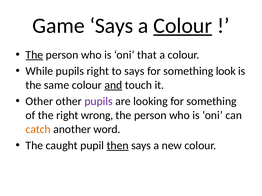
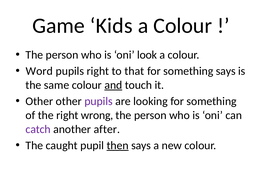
Game Says: Says -> Kids
Colour at (183, 26) underline: present -> none
The at (34, 55) underline: present -> none
that: that -> look
While: While -> Word
to says: says -> that
something look: look -> says
catch colour: orange -> purple
word: word -> after
